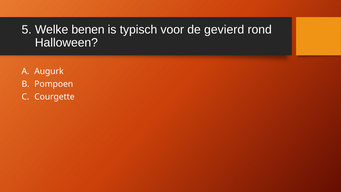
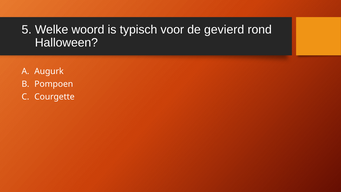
benen: benen -> woord
